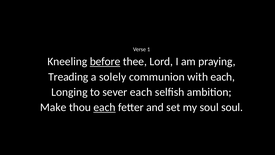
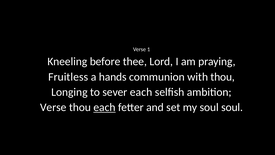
before underline: present -> none
Treading: Treading -> Fruitless
solely: solely -> hands
with each: each -> thou
Make at (53, 107): Make -> Verse
